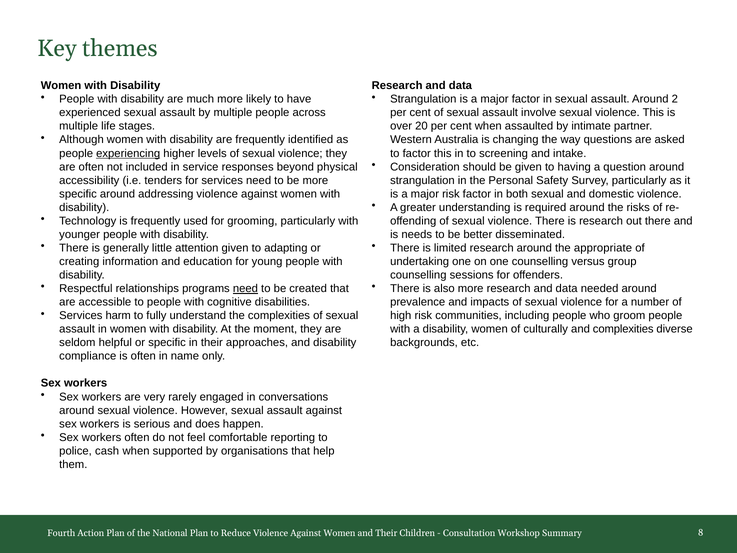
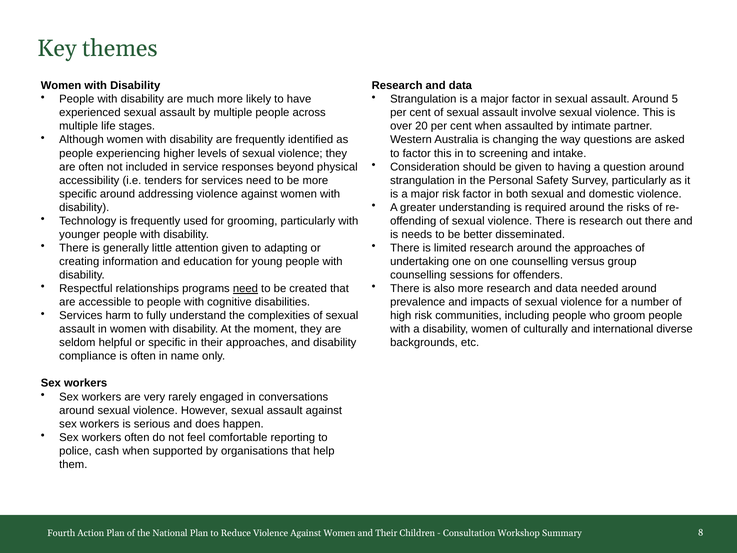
2: 2 -> 5
experiencing underline: present -> none
the appropriate: appropriate -> approaches
and complexities: complexities -> international
